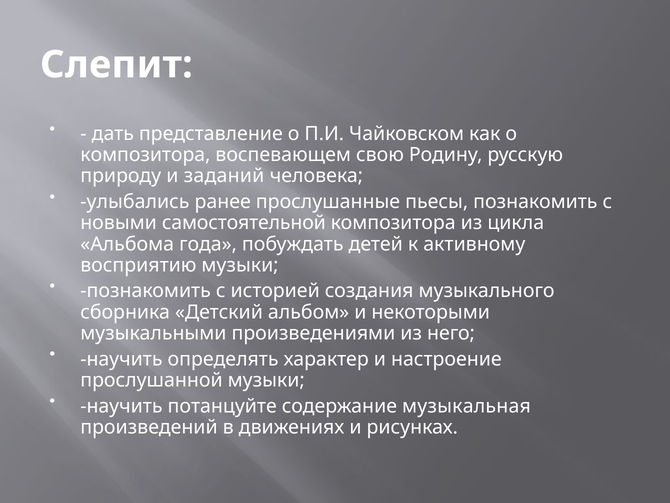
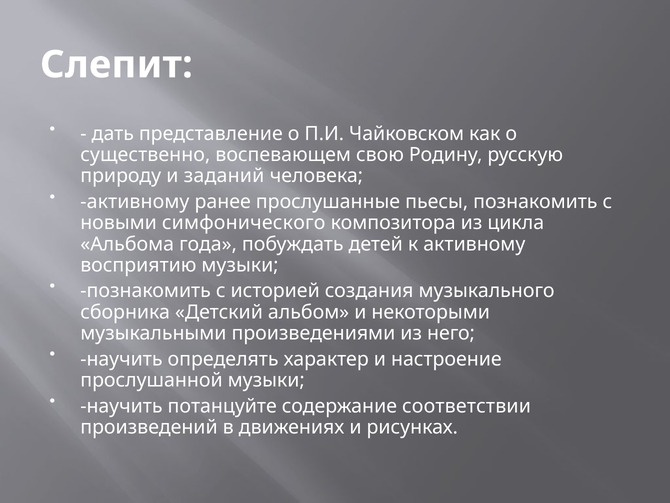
композитора at (145, 155): композитора -> существенно
улыбались at (135, 202): улыбались -> активному
самостоятельной: самостоятельной -> симфонического
музыкальная: музыкальная -> соответствии
